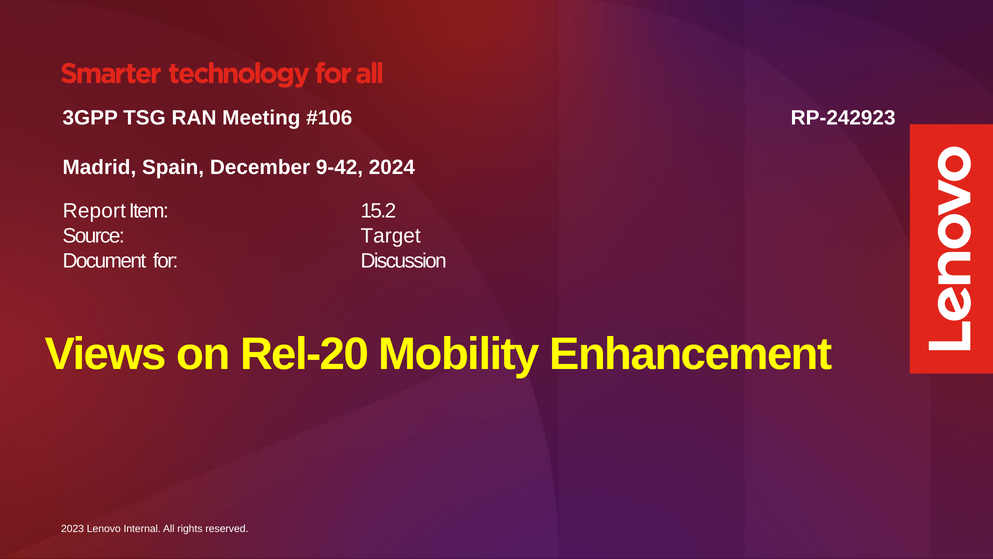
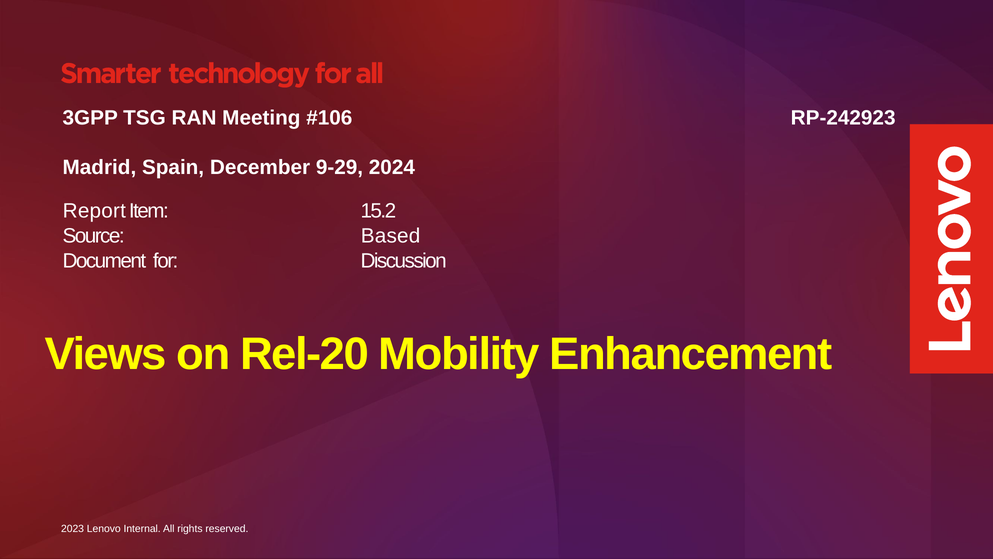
9-42: 9-42 -> 9-29
Target: Target -> Based
